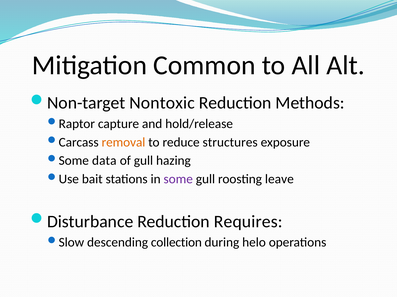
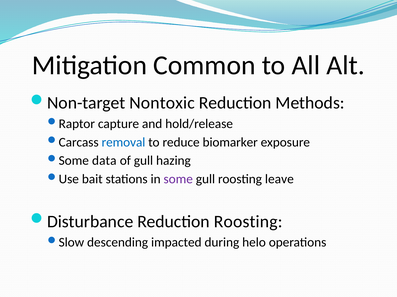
removal colour: orange -> blue
structures: structures -> biomarker
Reduction Requires: Requires -> Roosting
collection: collection -> impacted
